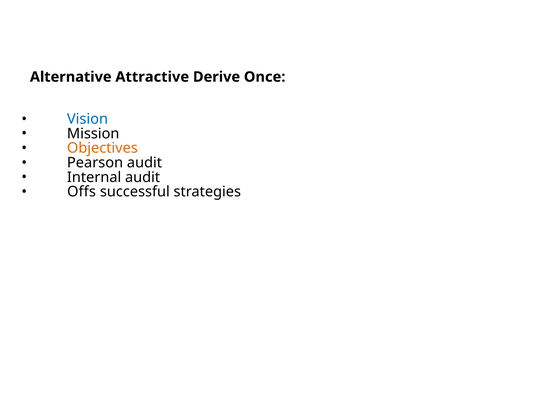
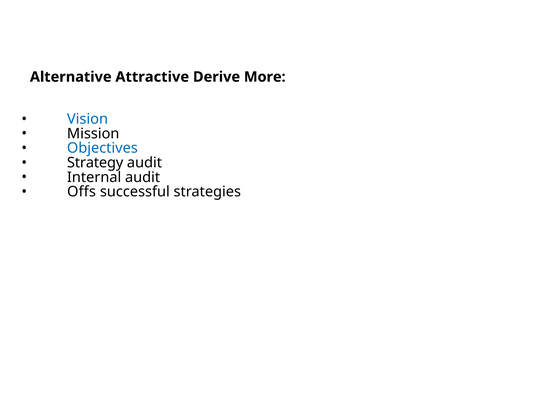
Once: Once -> More
Objectives colour: orange -> blue
Pearson: Pearson -> Strategy
